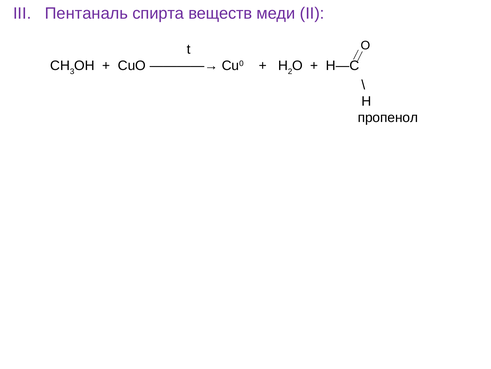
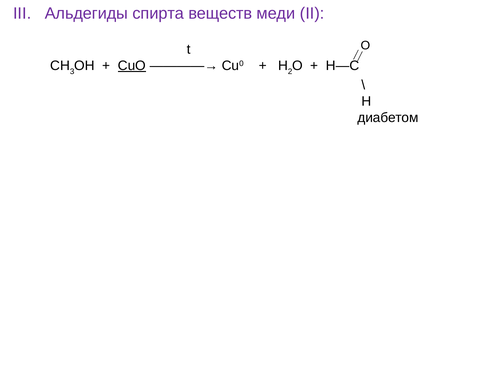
Пентаналь: Пентаналь -> Альдегиды
CuO underline: none -> present
пропенол: пропенол -> диабетом
